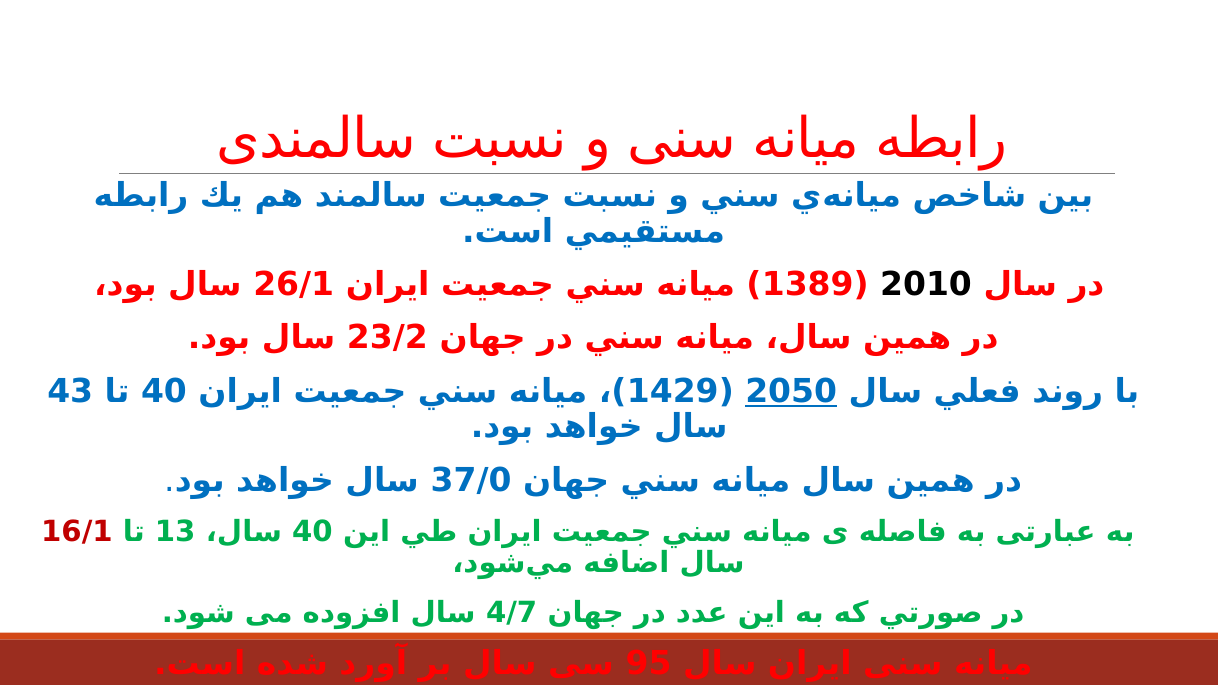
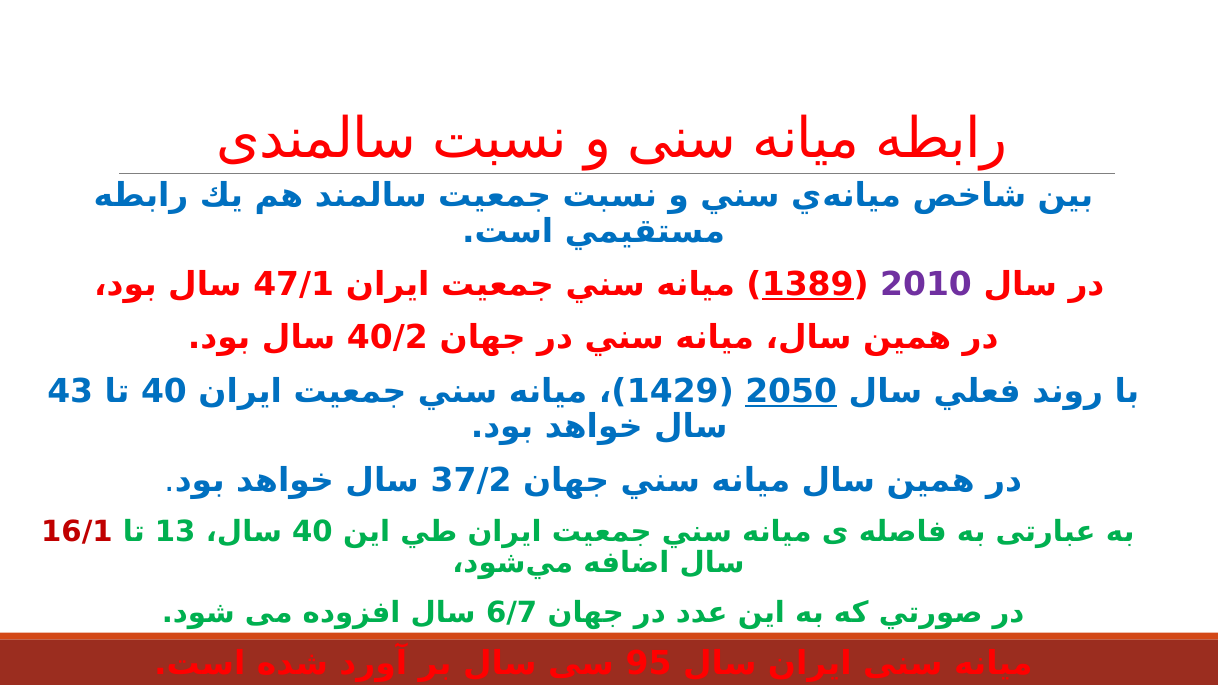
26/1: 26/1 -> 47/1
1389 underline: none -> present
2010 colour: black -> purple
23/2: 23/2 -> 40/2
37/0: 37/0 -> 37/2
4/7: 4/7 -> 6/7
